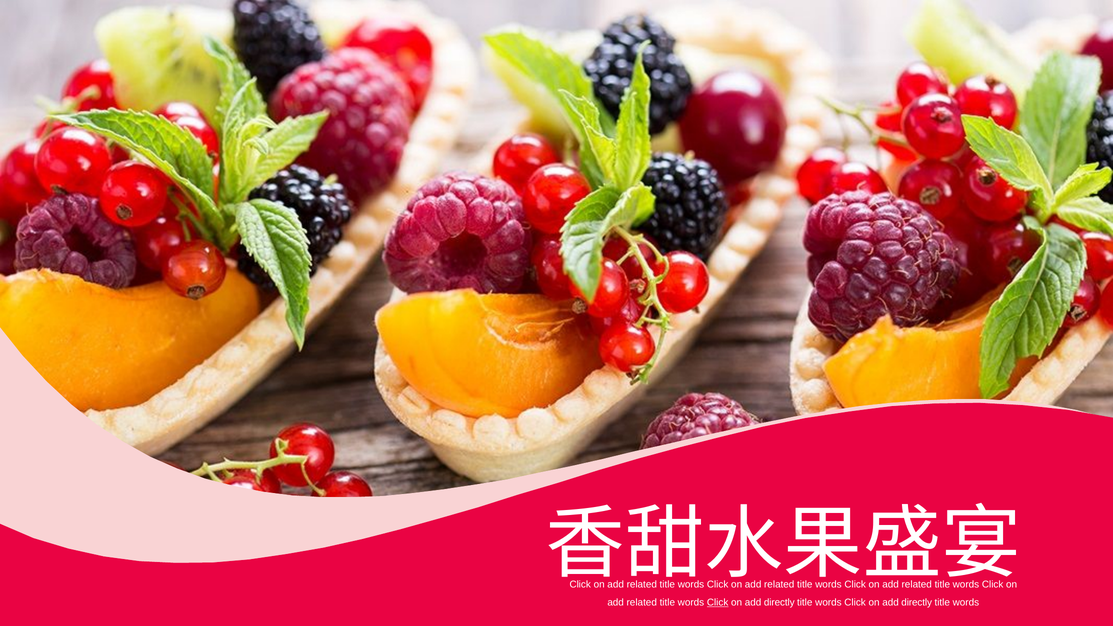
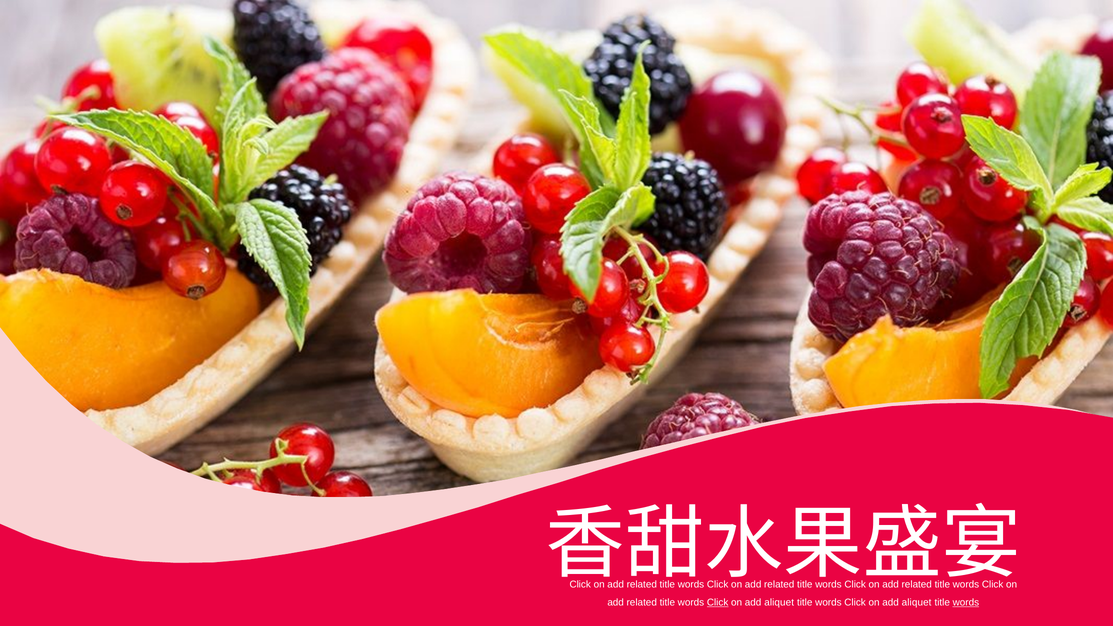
directly at (779, 602): directly -> aliquet
directly at (917, 602): directly -> aliquet
words at (966, 602) underline: none -> present
